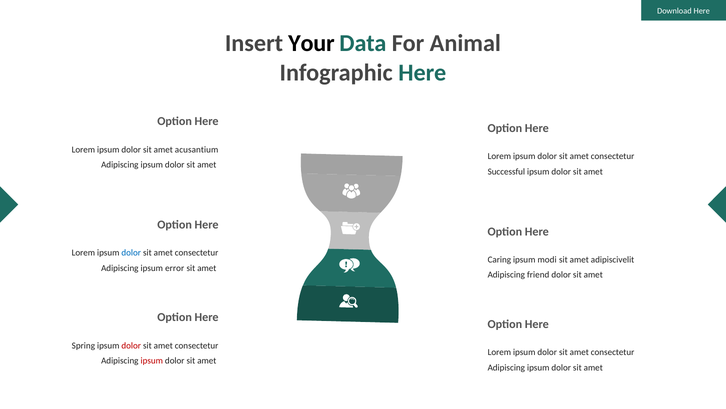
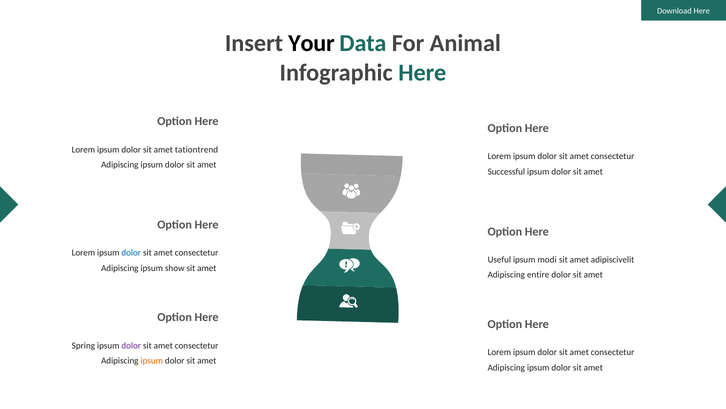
acusantium: acusantium -> tationtrend
Caring: Caring -> Useful
error: error -> show
friend: friend -> entire
dolor at (131, 345) colour: red -> purple
ipsum at (152, 360) colour: red -> orange
